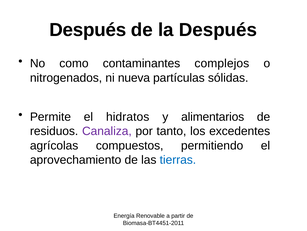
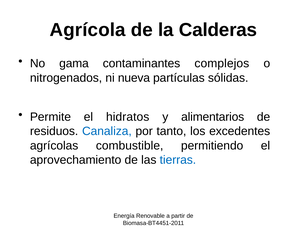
Después at (88, 30): Después -> Agrícola
la Después: Después -> Calderas
como: como -> gama
Canaliza colour: purple -> blue
compuestos: compuestos -> combustible
